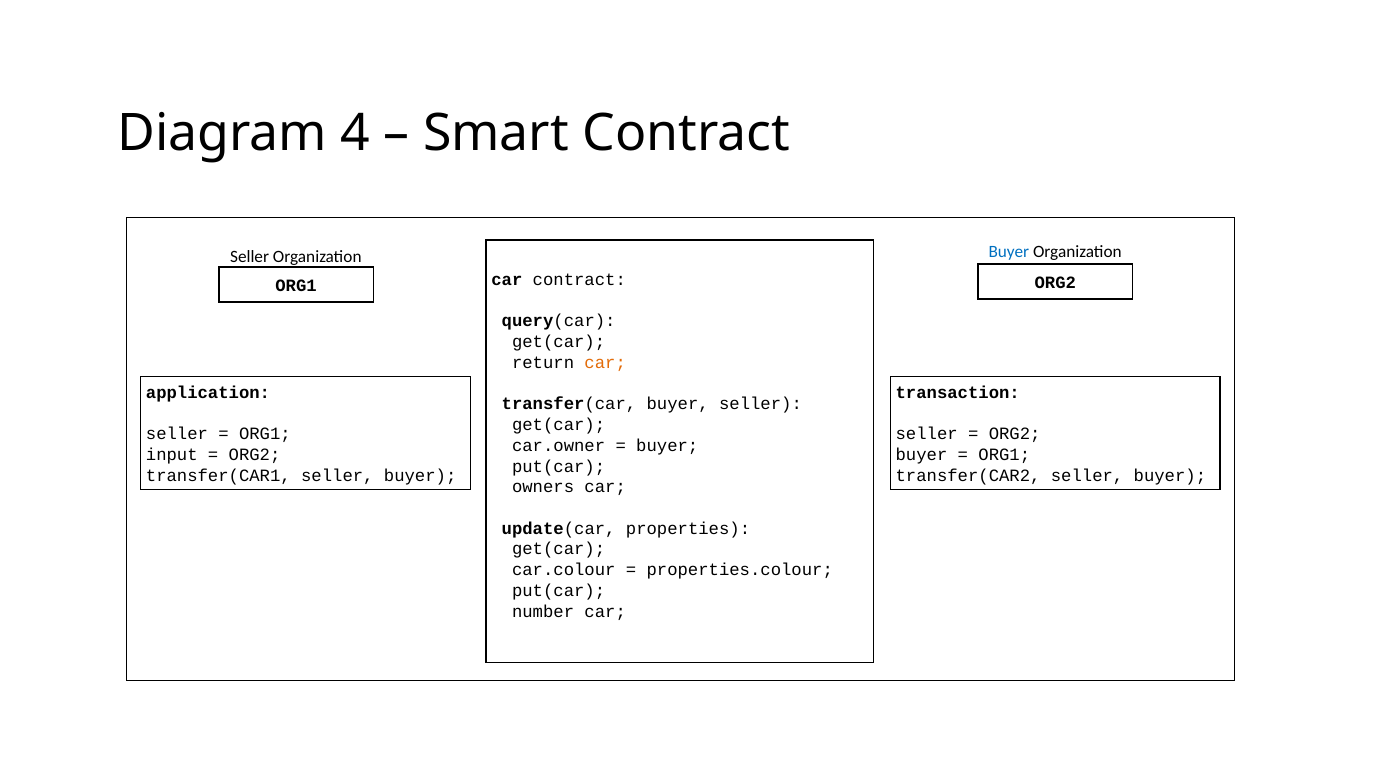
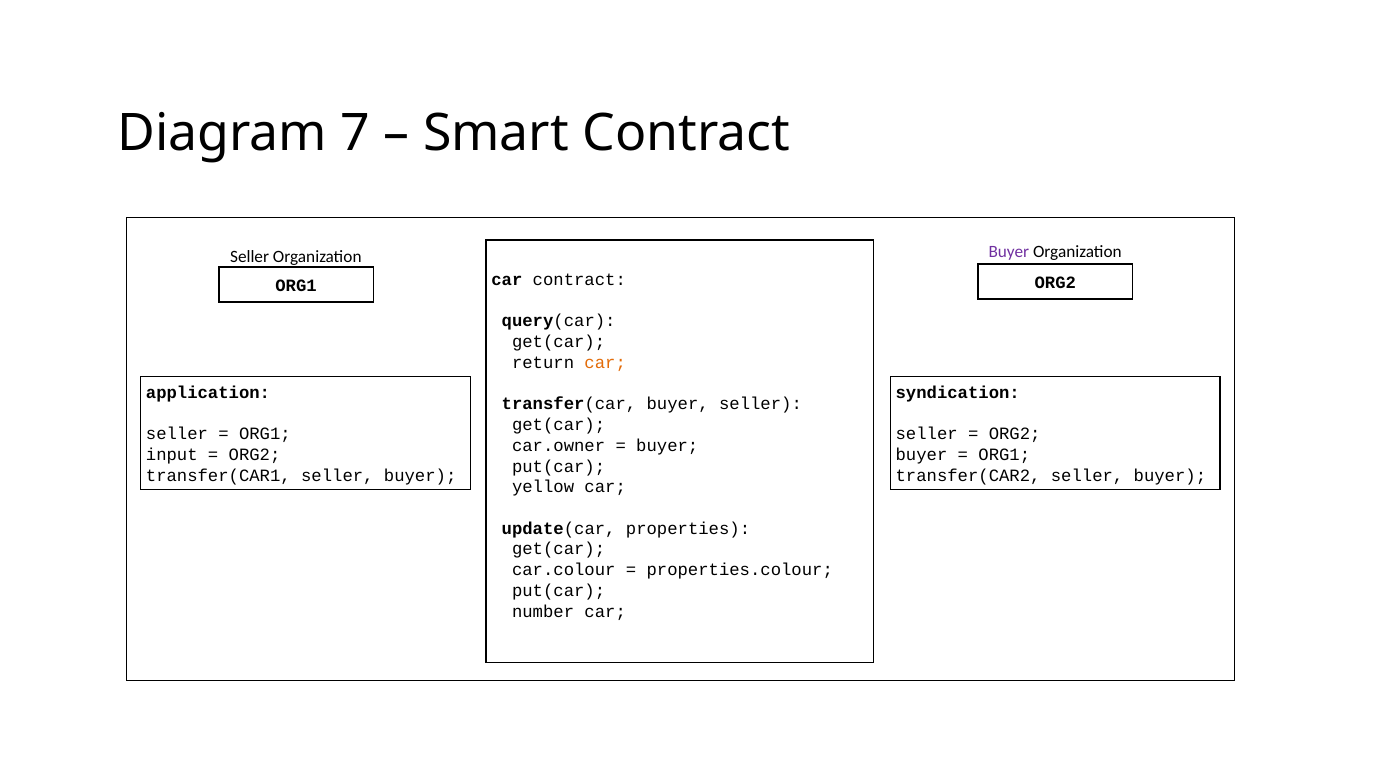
4: 4 -> 7
Buyer at (1009, 252) colour: blue -> purple
transaction: transaction -> syndication
owners: owners -> yellow
